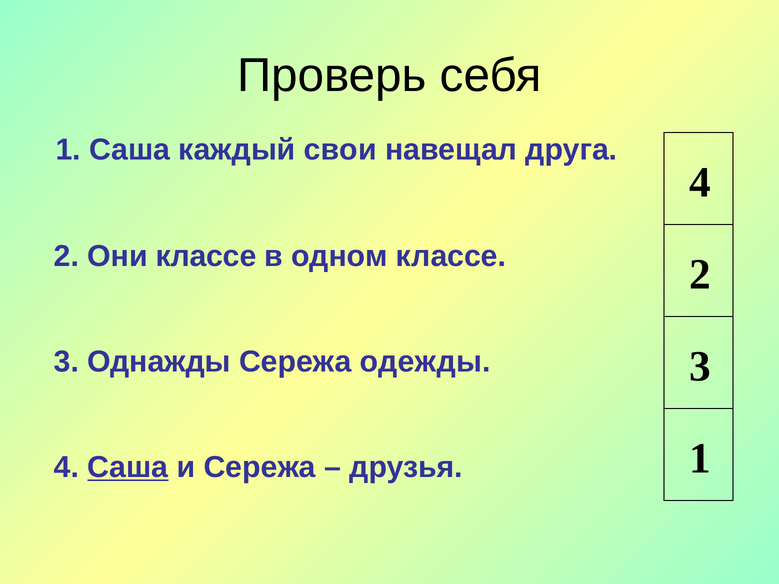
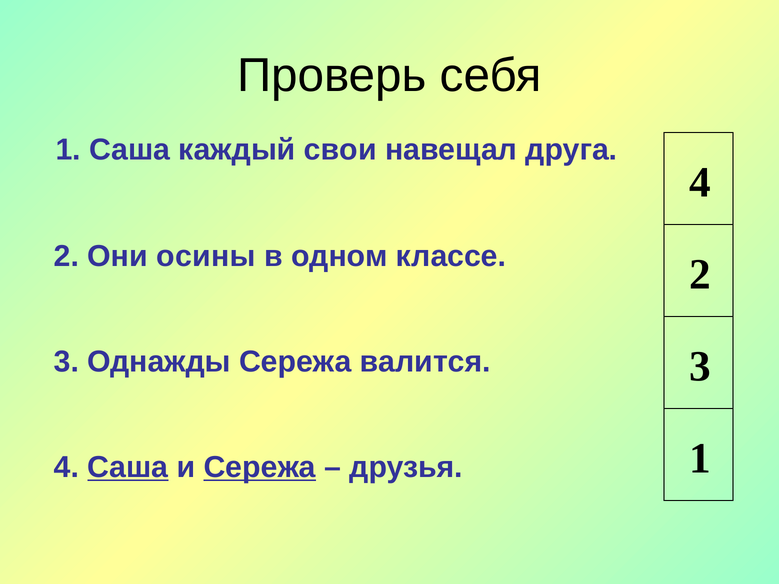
Они классе: классе -> осины
одежды: одежды -> валится
Сережа at (260, 467) underline: none -> present
